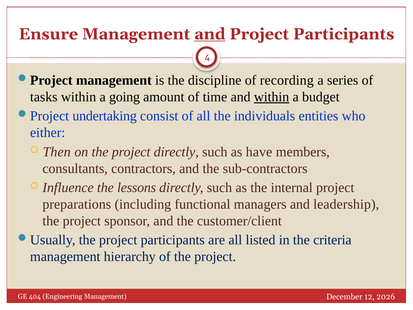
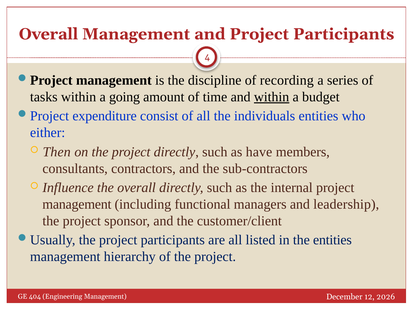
Ensure at (48, 34): Ensure -> Overall
and at (210, 34) underline: present -> none
undertaking: undertaking -> expenditure
the lessons: lessons -> overall
preparations at (77, 204): preparations -> management
the criteria: criteria -> entities
